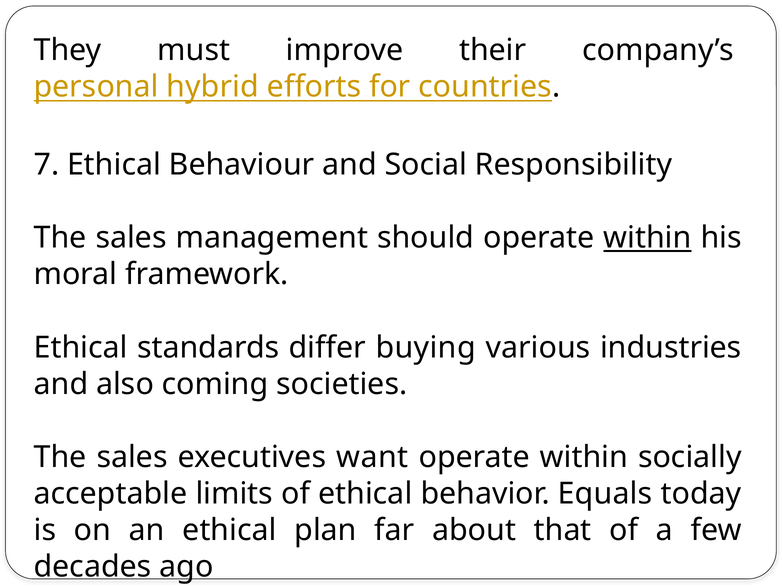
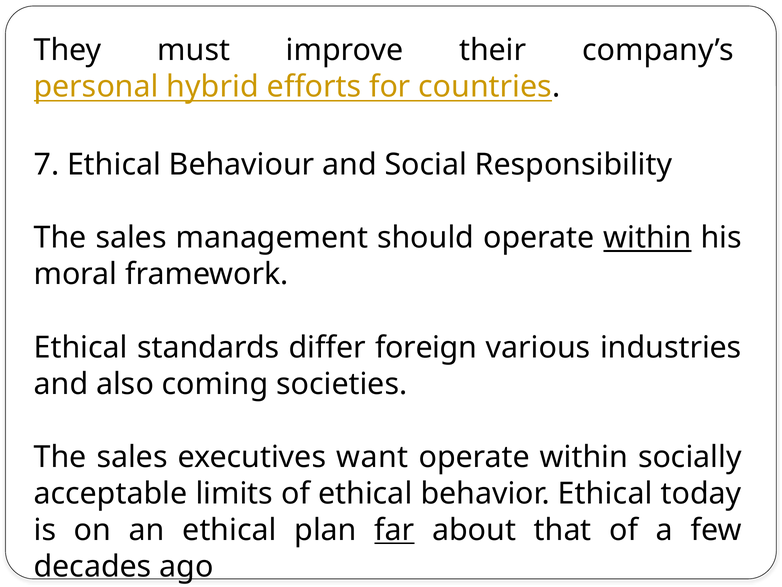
buying: buying -> foreign
behavior Equals: Equals -> Ethical
far underline: none -> present
